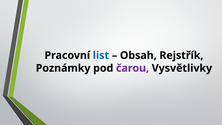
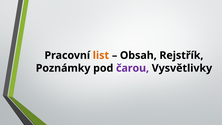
list colour: blue -> orange
